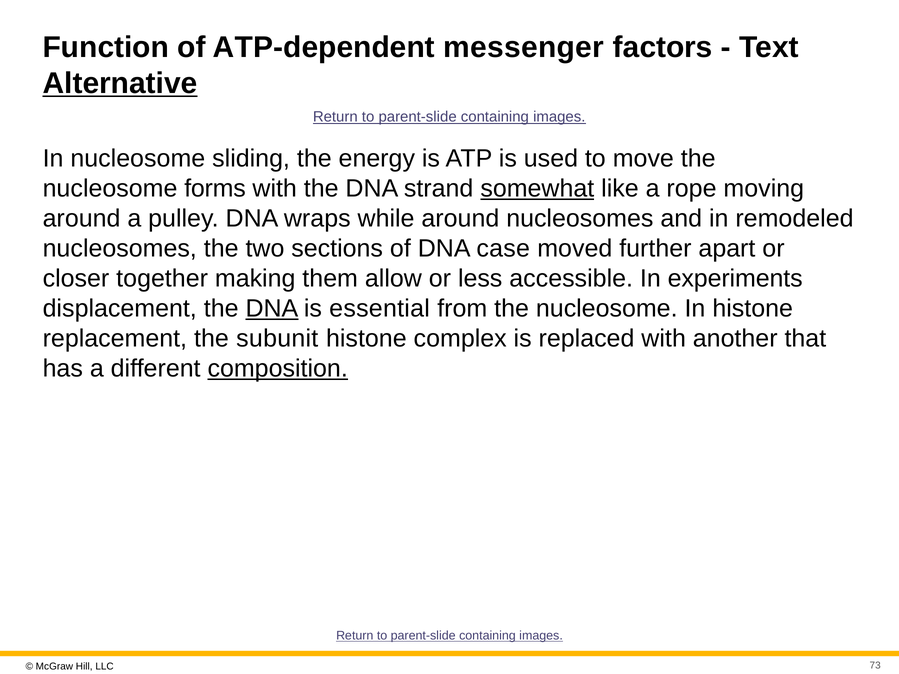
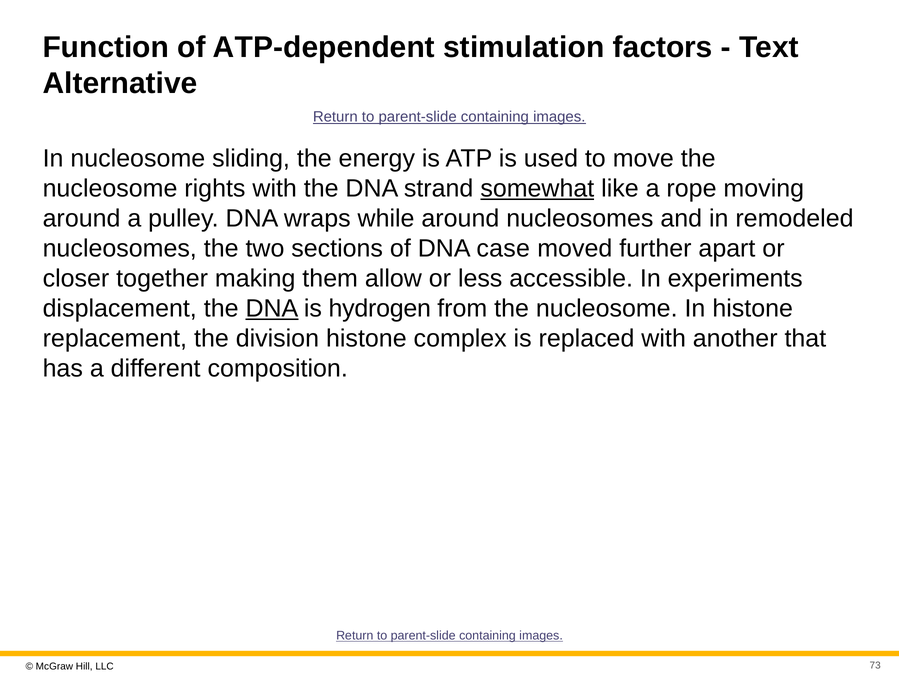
messenger: messenger -> stimulation
Alternative underline: present -> none
forms: forms -> rights
essential: essential -> hydrogen
subunit: subunit -> division
composition underline: present -> none
